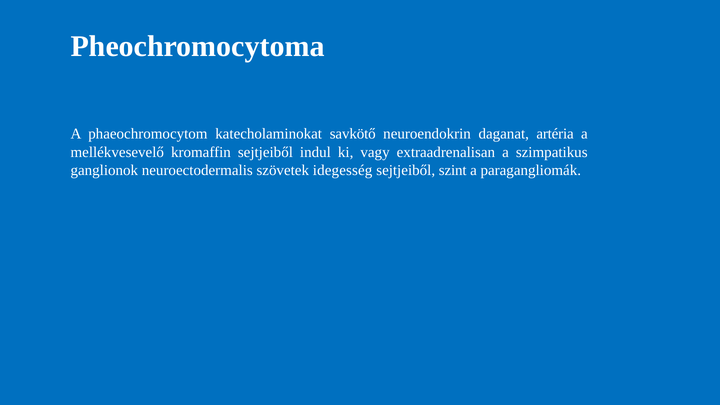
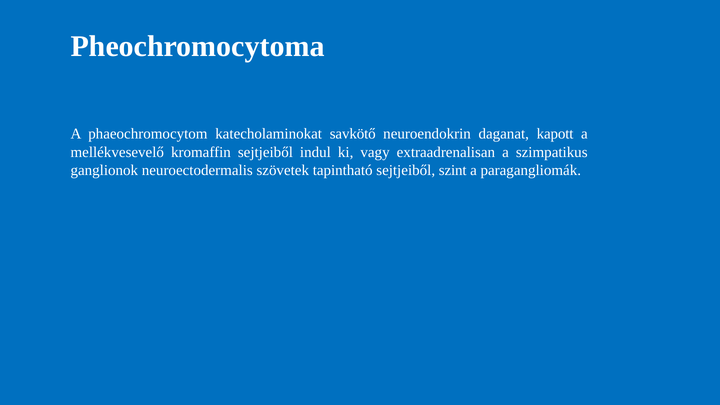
artéria: artéria -> kapott
idegesség: idegesség -> tapintható
